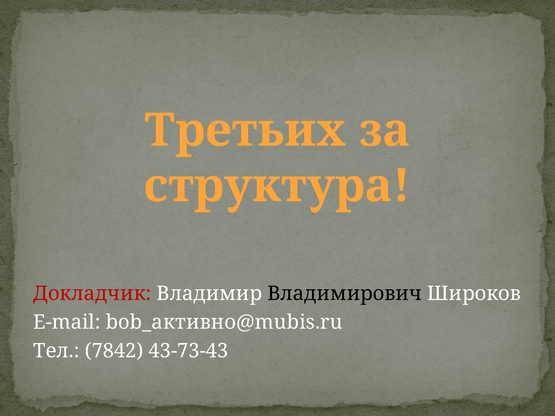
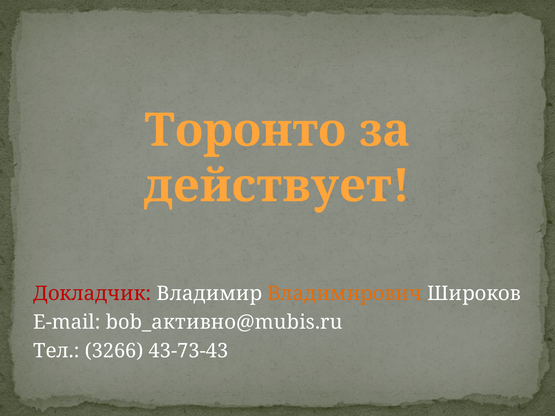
Третьих: Третьих -> Торонто
структура: структура -> действует
Владимирович colour: black -> orange
7842: 7842 -> 3266
